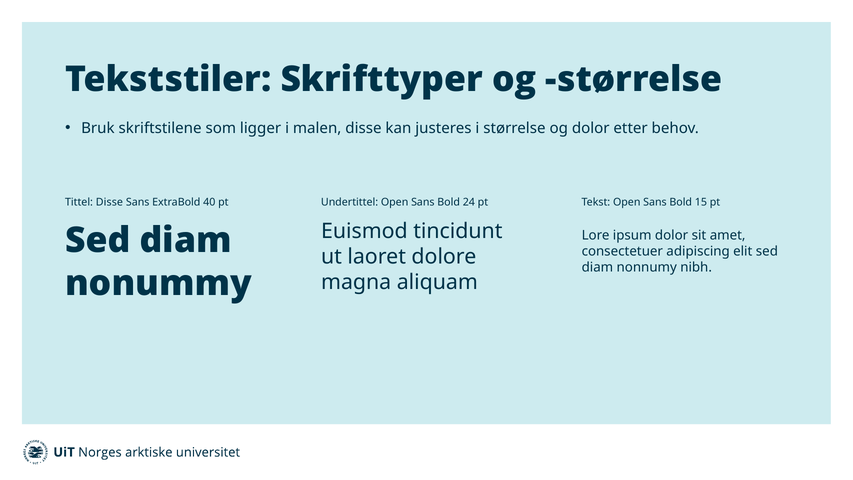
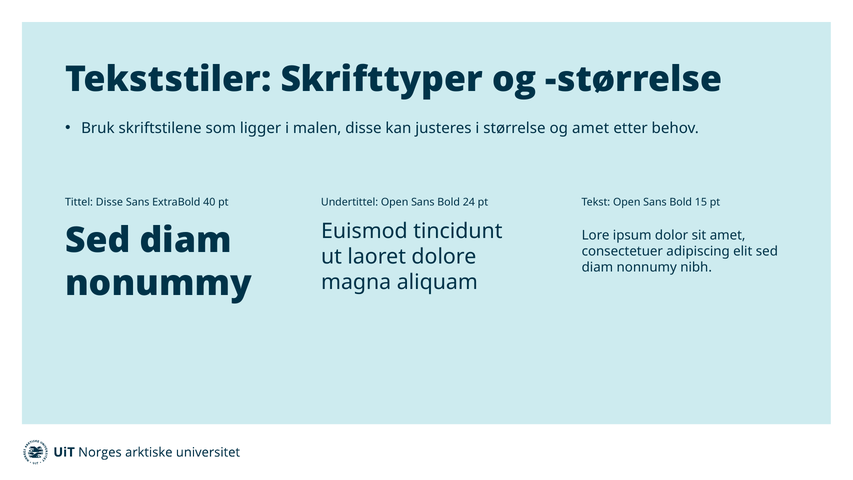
og dolor: dolor -> amet
